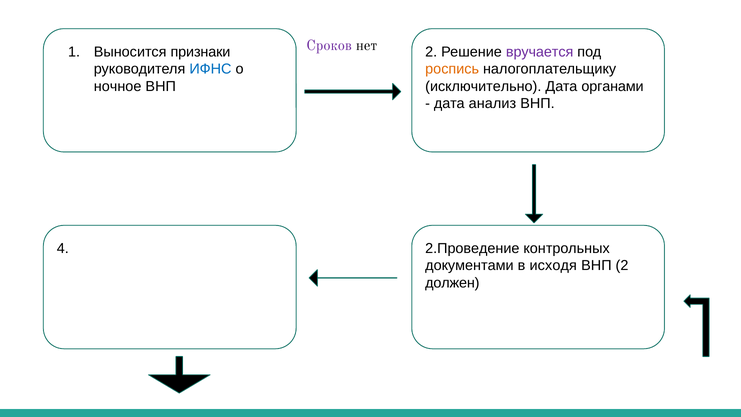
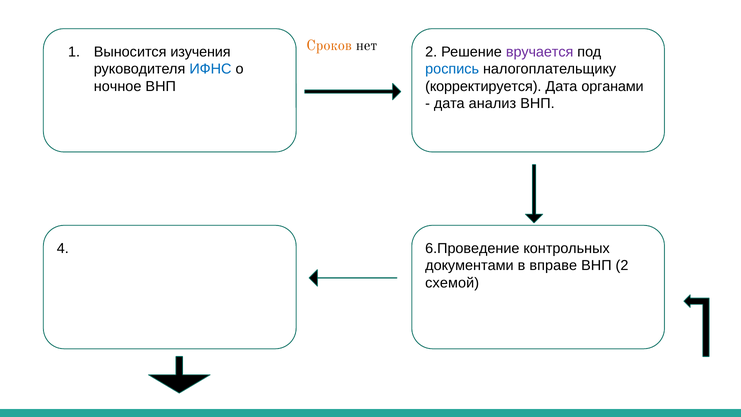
Сроков colour: purple -> orange
признаки: признаки -> изучения
роспись colour: orange -> blue
исключительно: исключительно -> корректируется
2.Проведение: 2.Проведение -> 6.Проведение
исходя: исходя -> вправе
должен: должен -> схемой
